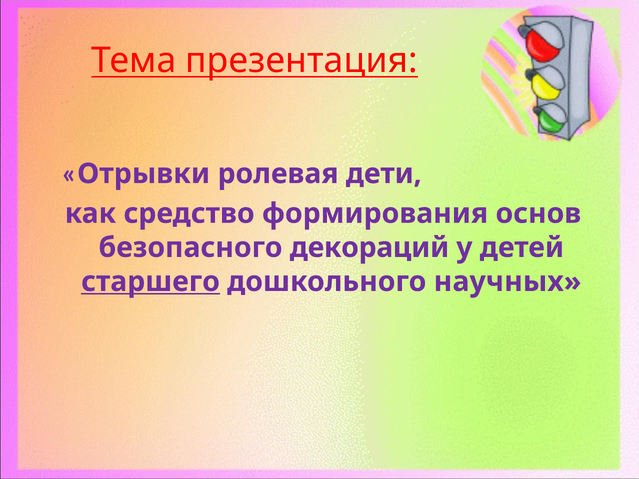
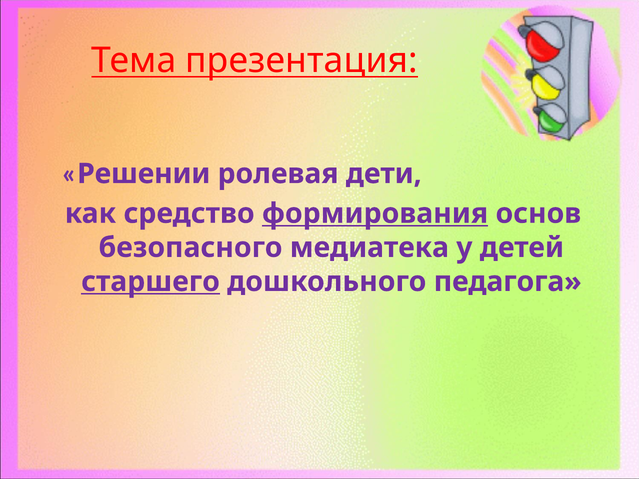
Отрывки: Отрывки -> Решении
формирования underline: none -> present
декораций: декораций -> медиатека
научных: научных -> педагога
